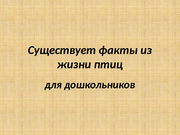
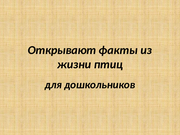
Существует: Существует -> Открывают
